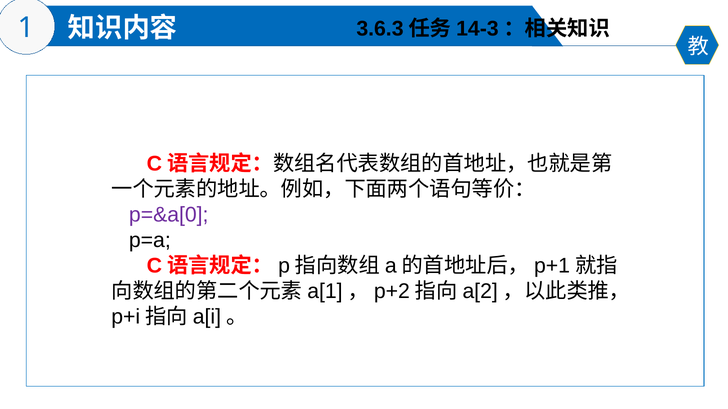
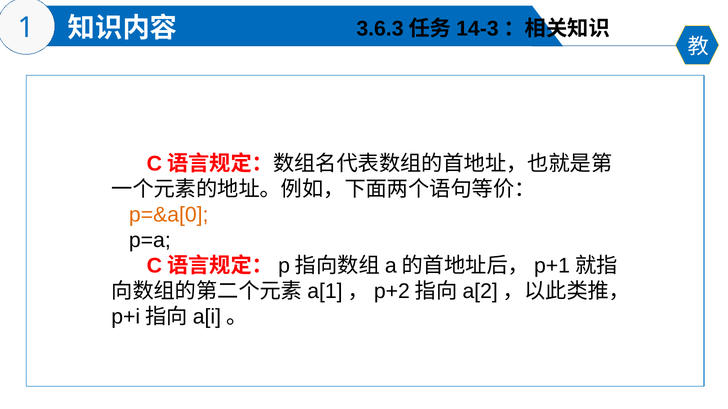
p=&a[0 colour: purple -> orange
